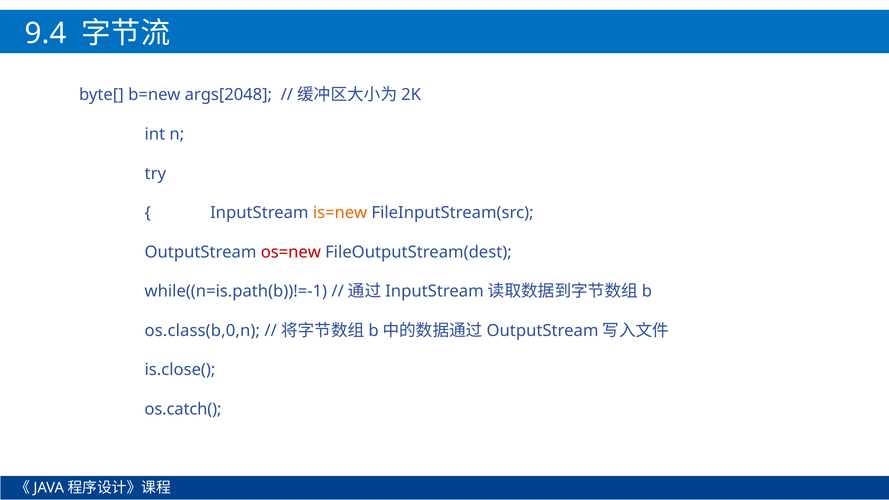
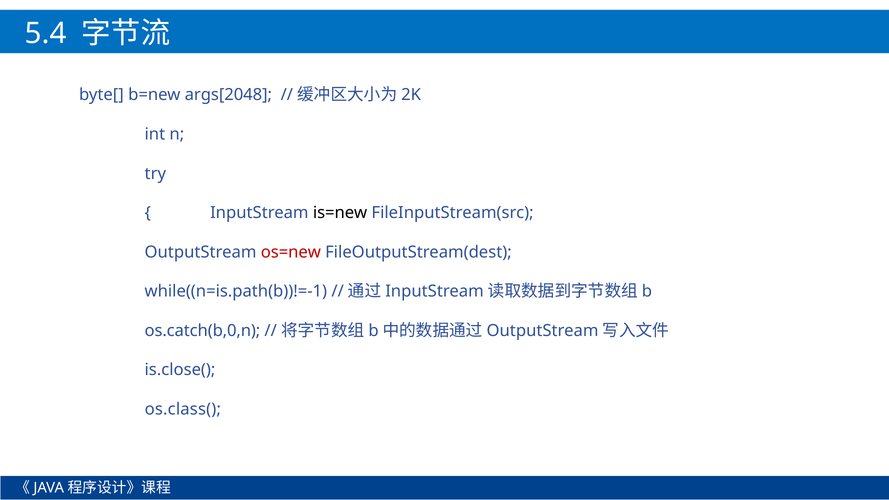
9.4: 9.4 -> 5.4
is=new colour: orange -> black
os.class(b,0,n: os.class(b,0,n -> os.catch(b,0,n
os.catch(: os.catch( -> os.class(
